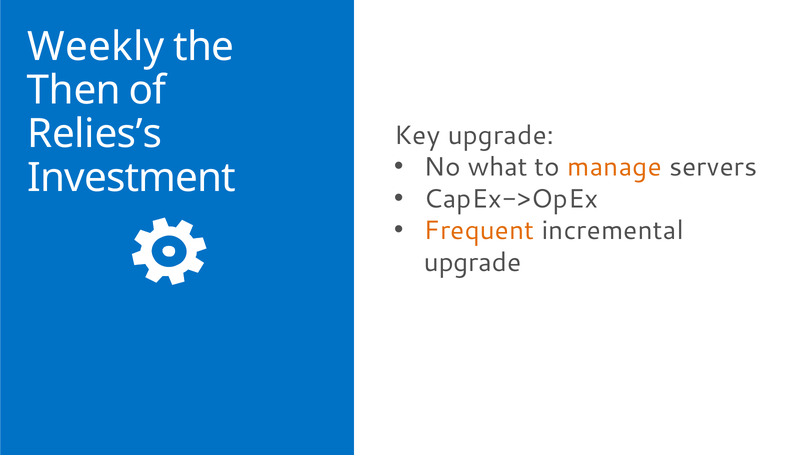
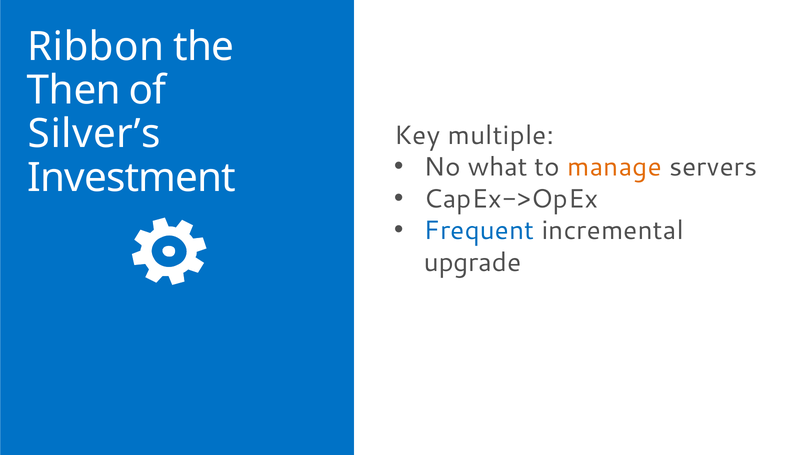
Weekly: Weekly -> Ribbon
Relies’s: Relies’s -> Silver’s
Key upgrade: upgrade -> multiple
Frequent colour: orange -> blue
